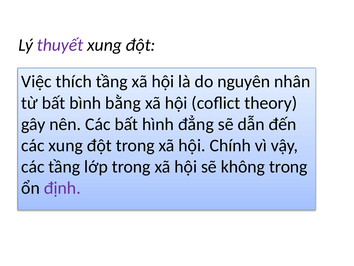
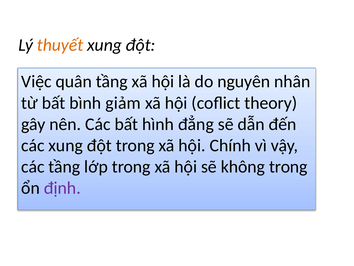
thuyết colour: purple -> orange
thích: thích -> quân
bằng: bằng -> giảm
